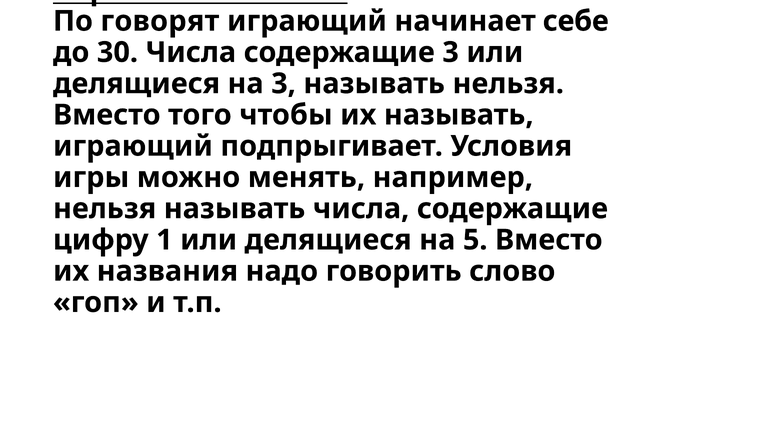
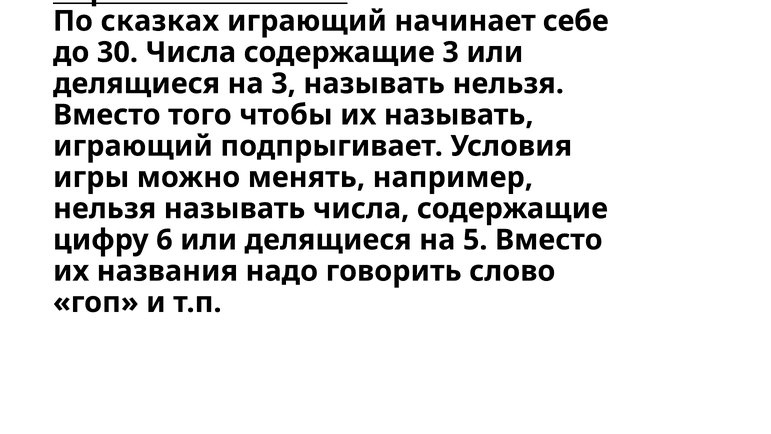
говорят: говорят -> сказках
1: 1 -> 6
